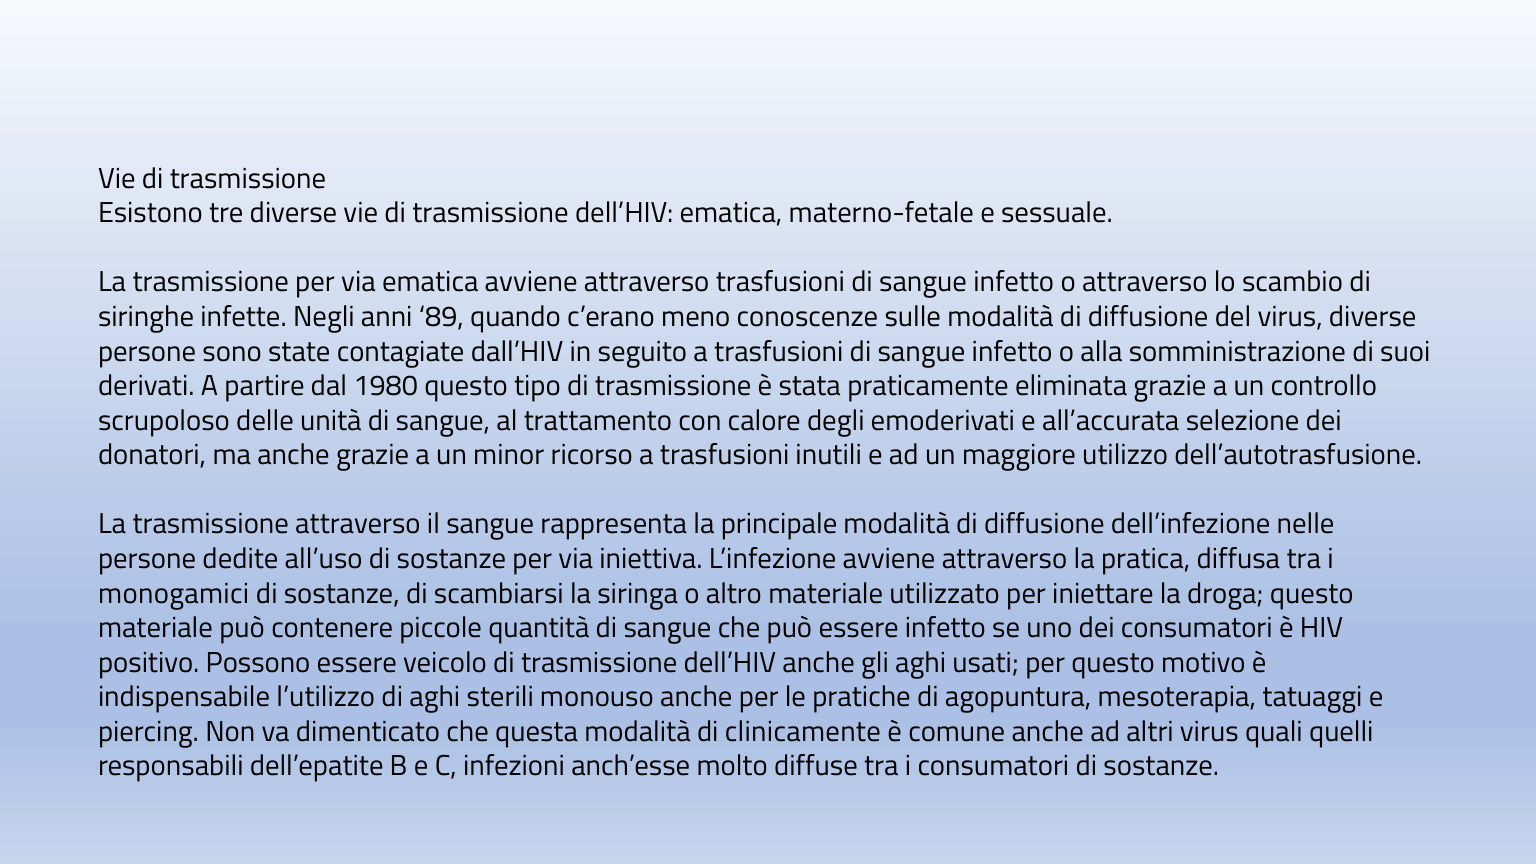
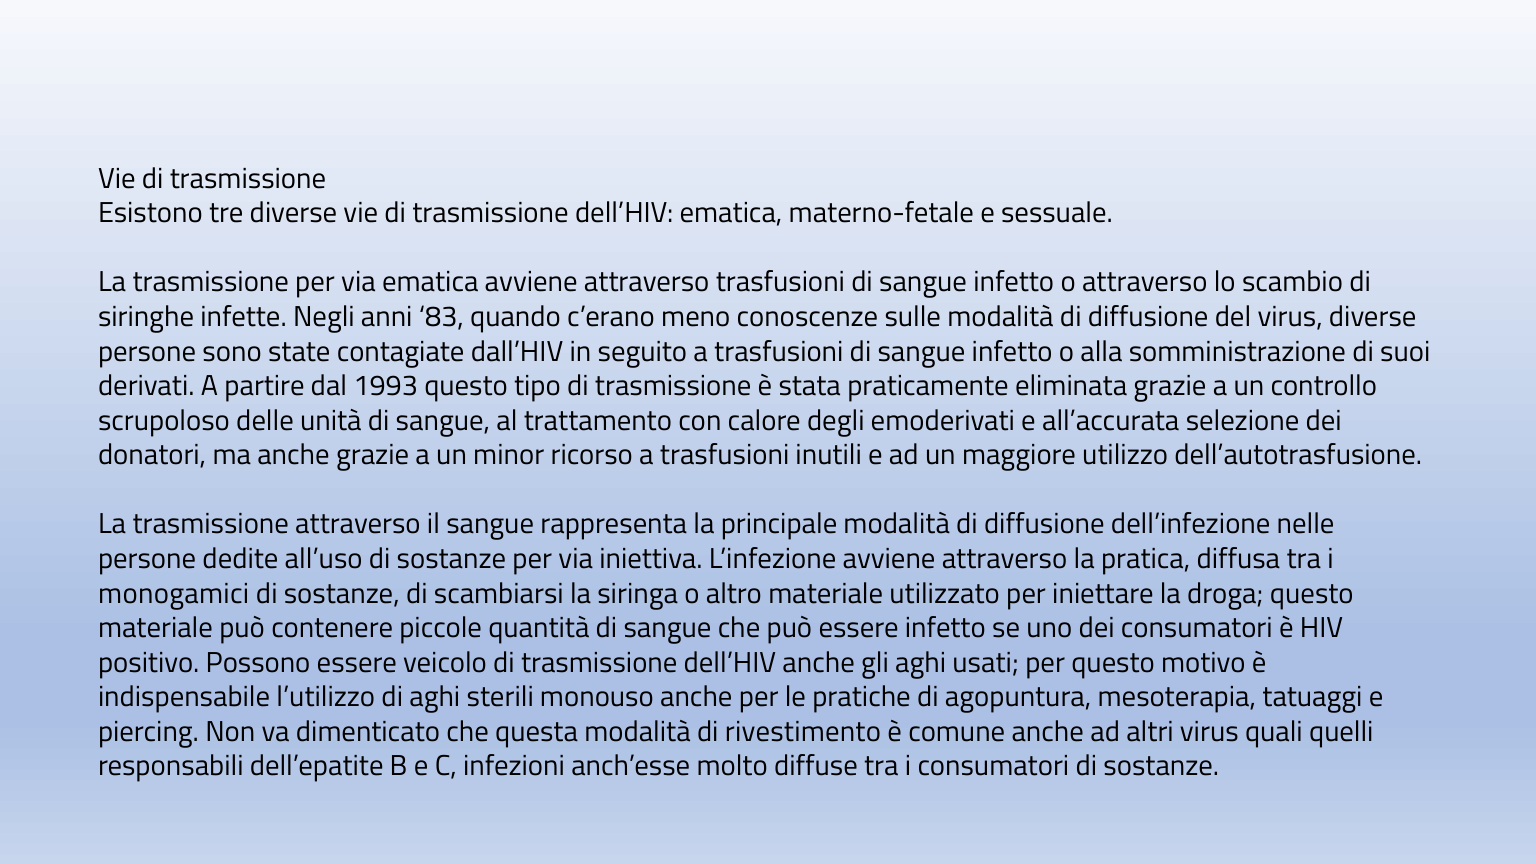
89: 89 -> 83
1980: 1980 -> 1993
clinicamente: clinicamente -> rivestimento
